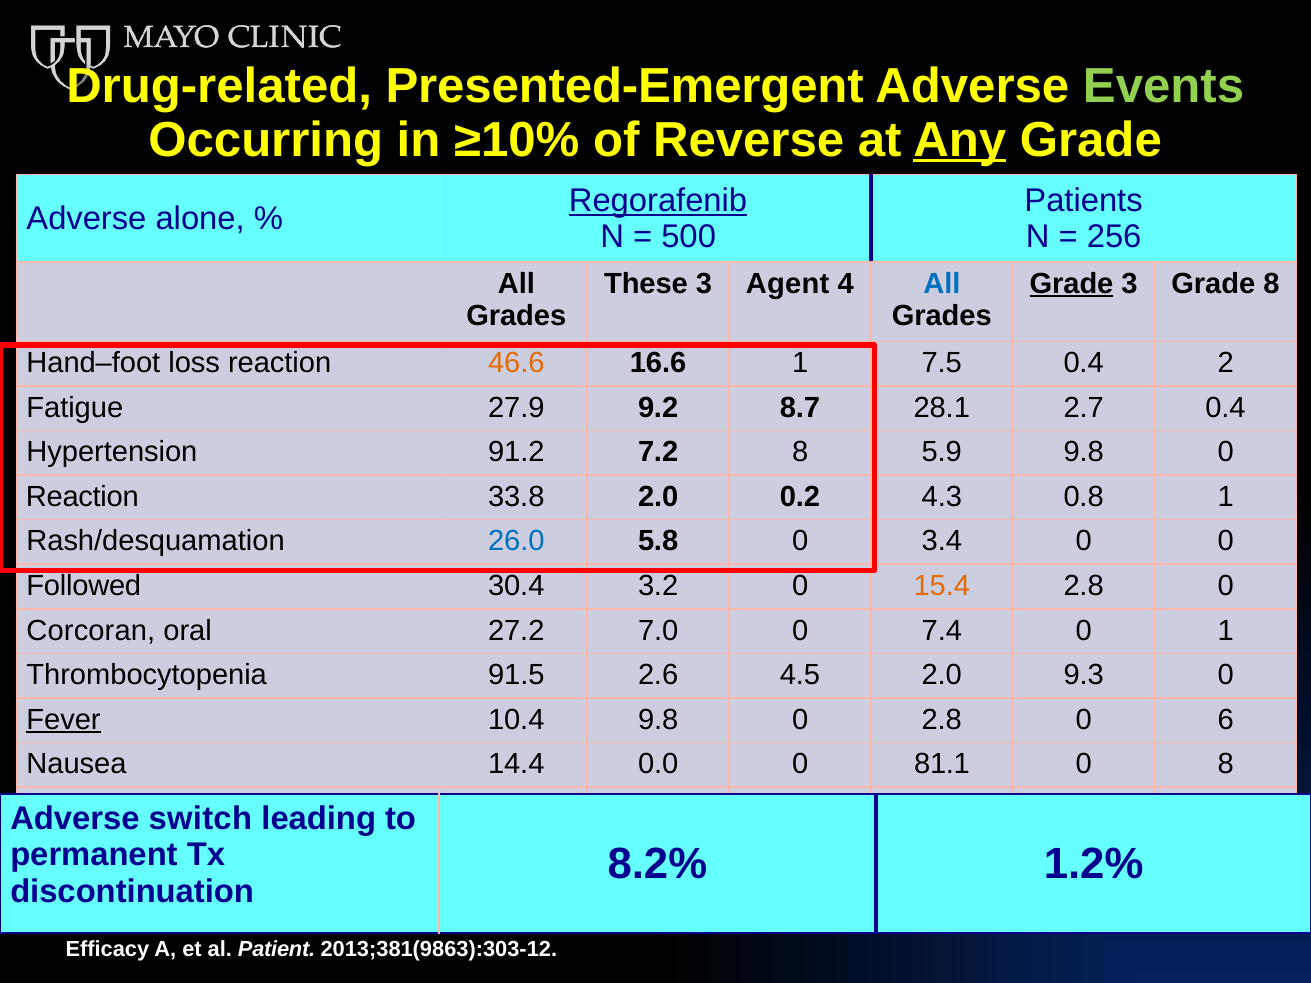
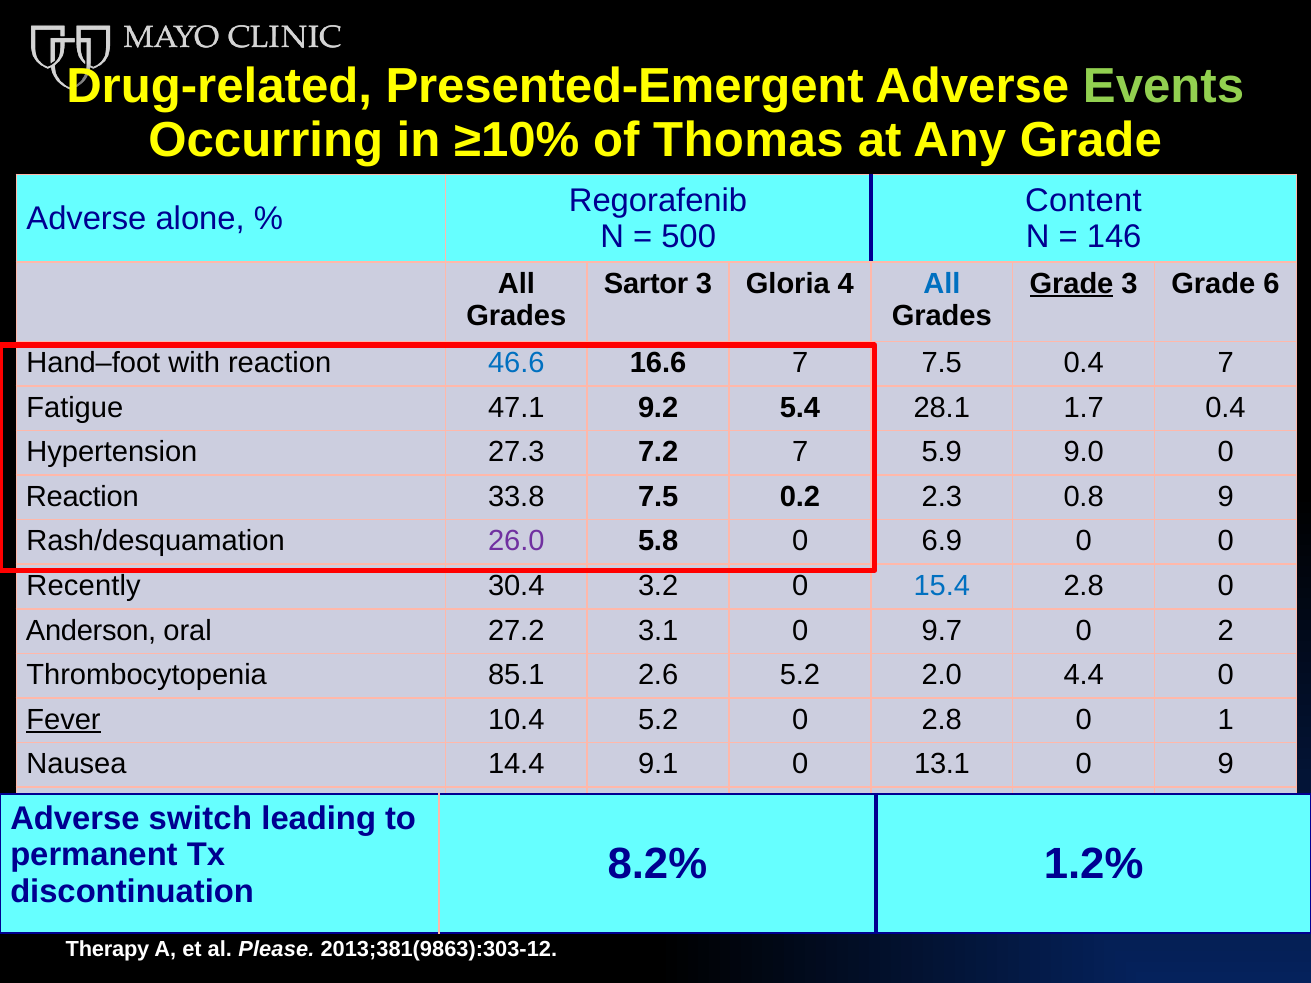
Reverse: Reverse -> Thomas
Any underline: present -> none
Regorafenib underline: present -> none
Patients: Patients -> Content
256: 256 -> 146
These: These -> Sartor
Agent: Agent -> Gloria
Grade 8: 8 -> 6
Hand–foot loss: loss -> with
46.6 colour: orange -> blue
16.6 1: 1 -> 7
0.4 2: 2 -> 7
27.9: 27.9 -> 47.1
8.7: 8.7 -> 5.4
2.7: 2.7 -> 1.7
91.2: 91.2 -> 27.3
7.2 8: 8 -> 7
5.9 9.8: 9.8 -> 9.0
33.8 2.0: 2.0 -> 7.5
4.3: 4.3 -> 2.3
0.8 1: 1 -> 9
26.0 colour: blue -> purple
3.4: 3.4 -> 6.9
Followed: Followed -> Recently
15.4 colour: orange -> blue
Corcoran: Corcoran -> Anderson
7.0: 7.0 -> 3.1
7.4: 7.4 -> 9.7
0 1: 1 -> 2
91.5: 91.5 -> 85.1
2.6 4.5: 4.5 -> 5.2
9.3: 9.3 -> 4.4
10.4 9.8: 9.8 -> 5.2
6: 6 -> 1
0.0: 0.0 -> 9.1
81.1: 81.1 -> 13.1
0 8: 8 -> 9
Efficacy: Efficacy -> Therapy
Patient: Patient -> Please
